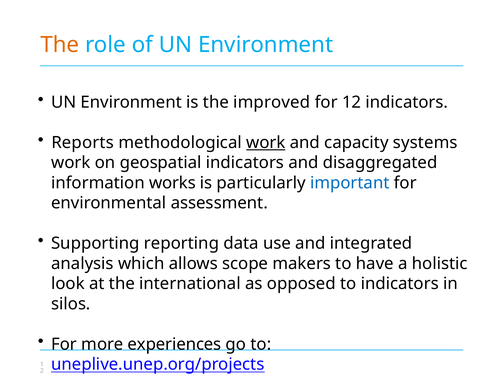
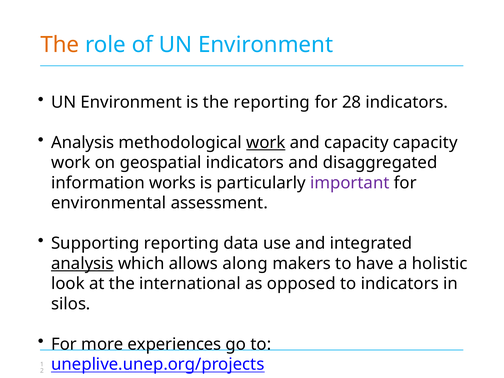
the improved: improved -> reporting
12: 12 -> 28
Reports at (83, 143): Reports -> Analysis
capacity systems: systems -> capacity
important colour: blue -> purple
analysis at (82, 264) underline: none -> present
scope: scope -> along
